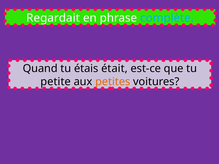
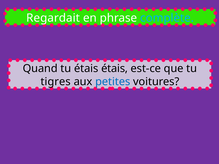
étais était: était -> étais
petite: petite -> tigres
petites colour: orange -> blue
